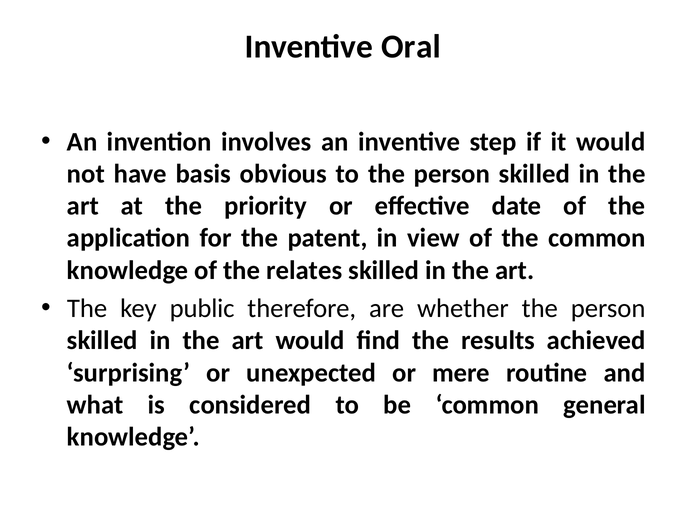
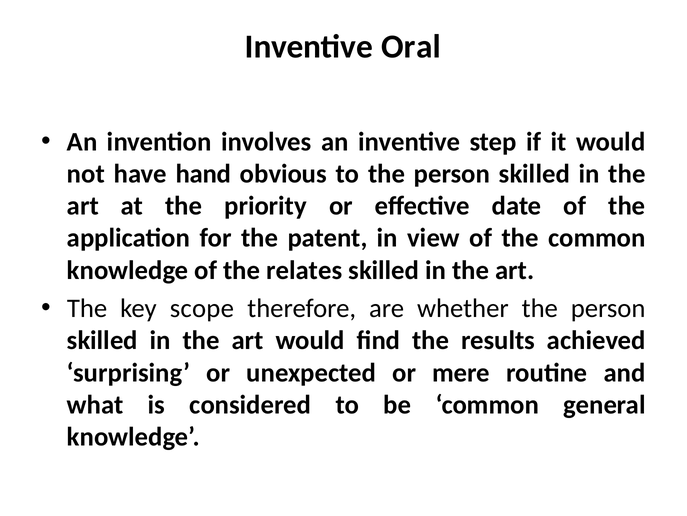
basis: basis -> hand
public: public -> scope
